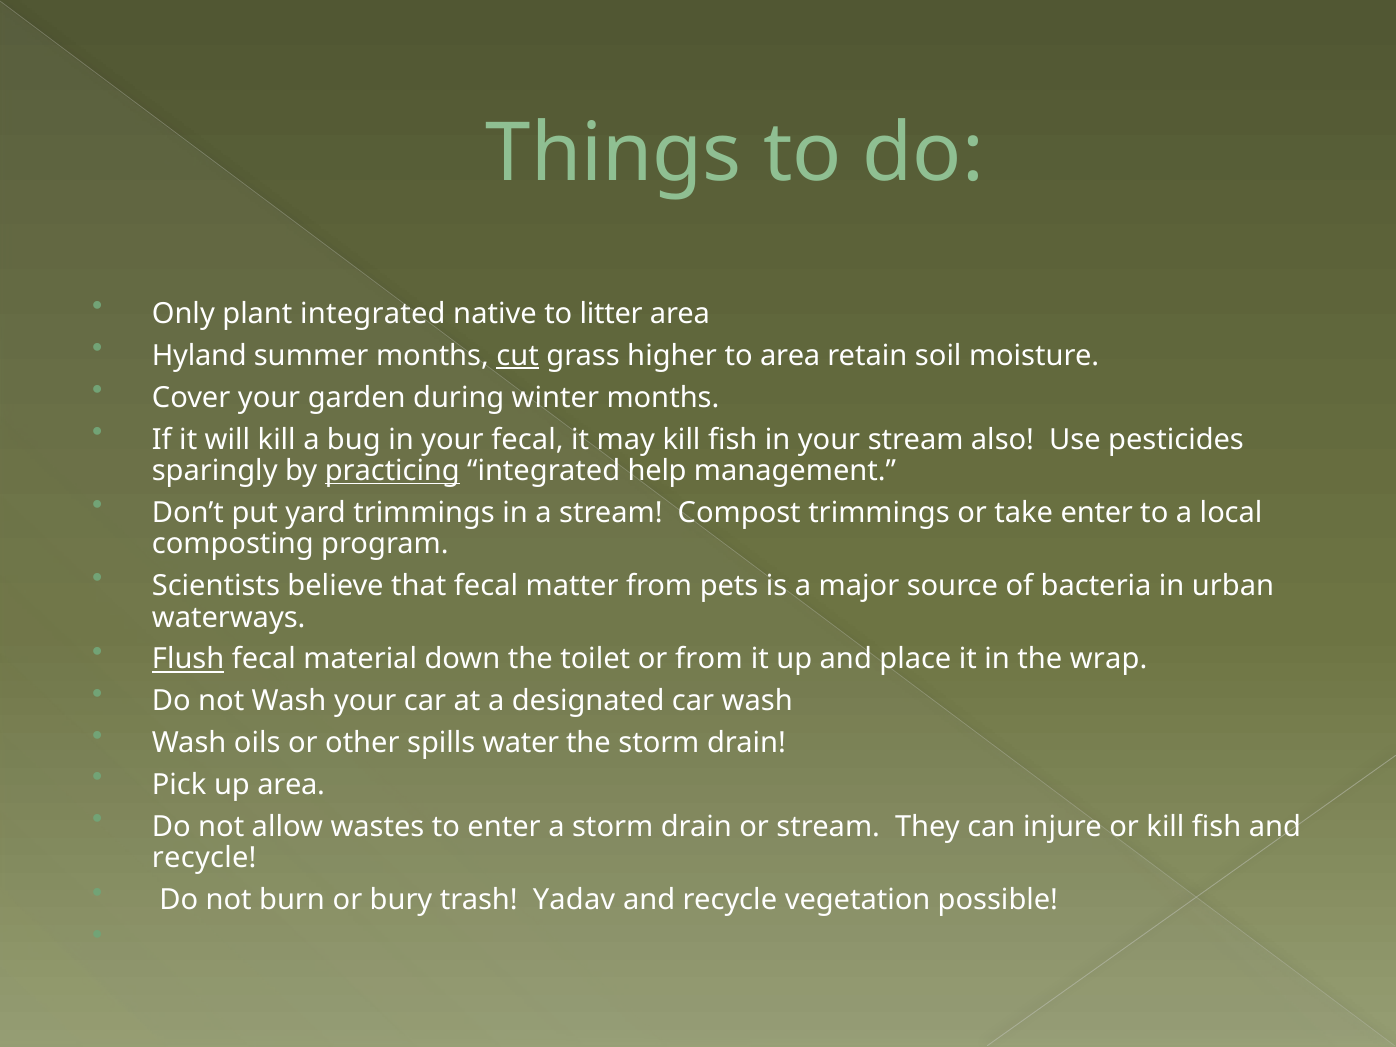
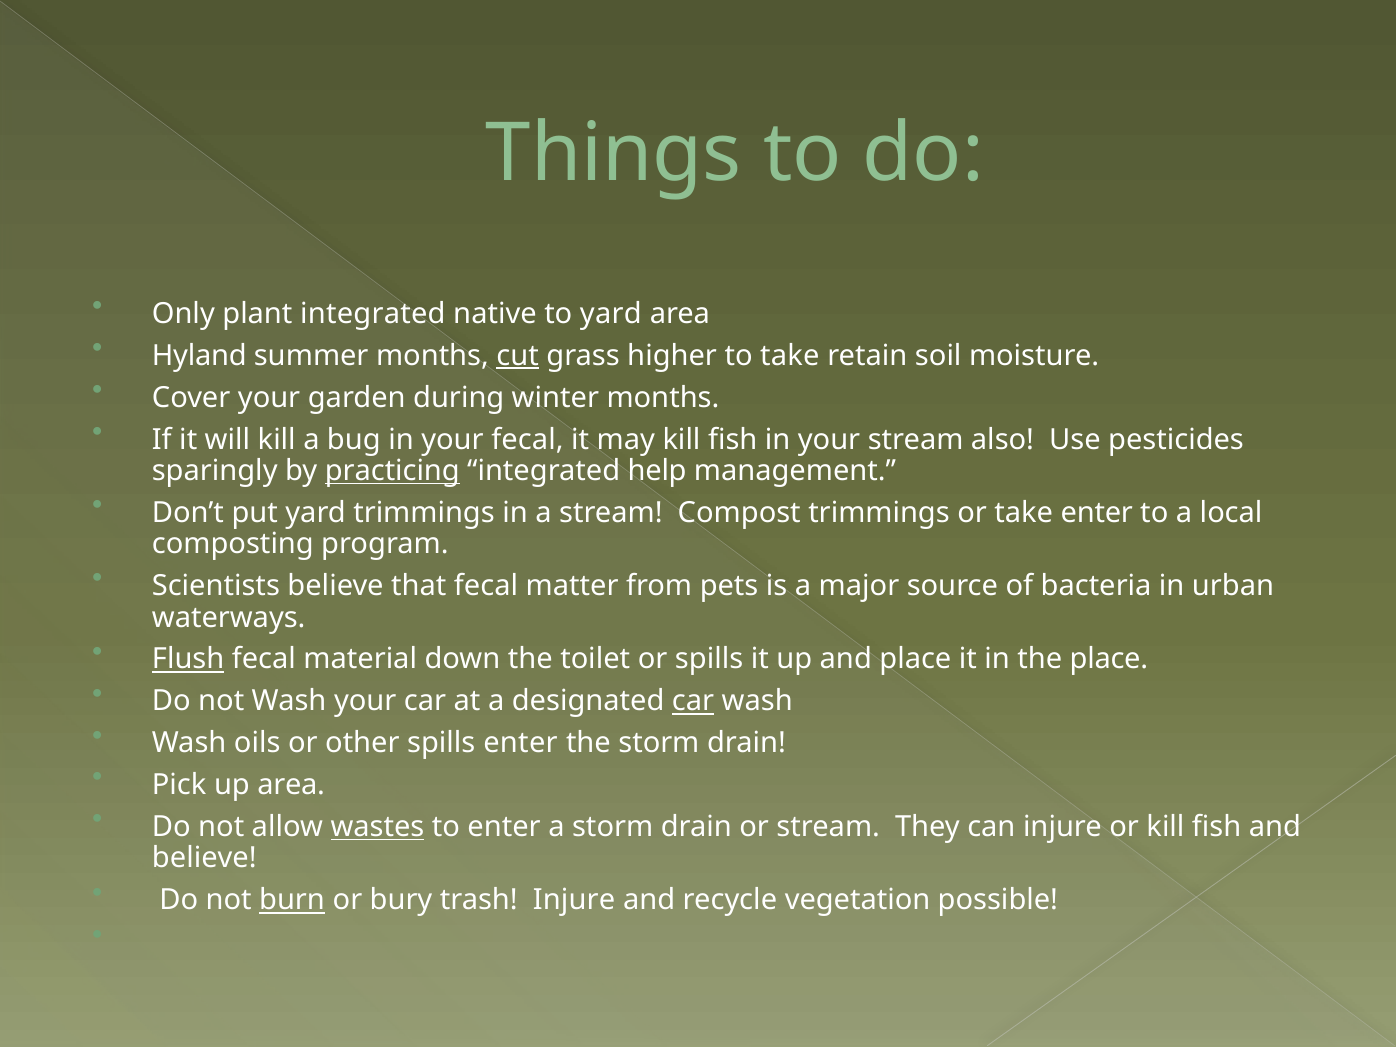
to litter: litter -> yard
to area: area -> take
or from: from -> spills
the wrap: wrap -> place
car at (693, 701) underline: none -> present
spills water: water -> enter
wastes underline: none -> present
recycle at (204, 858): recycle -> believe
burn underline: none -> present
trash Yadav: Yadav -> Injure
